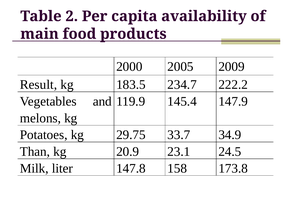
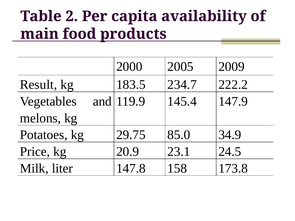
33.7: 33.7 -> 85.0
Than: Than -> Price
